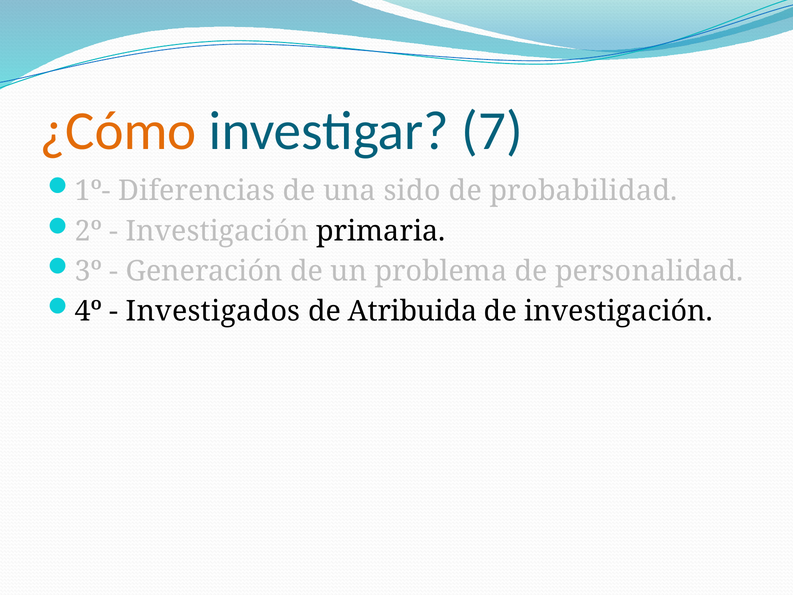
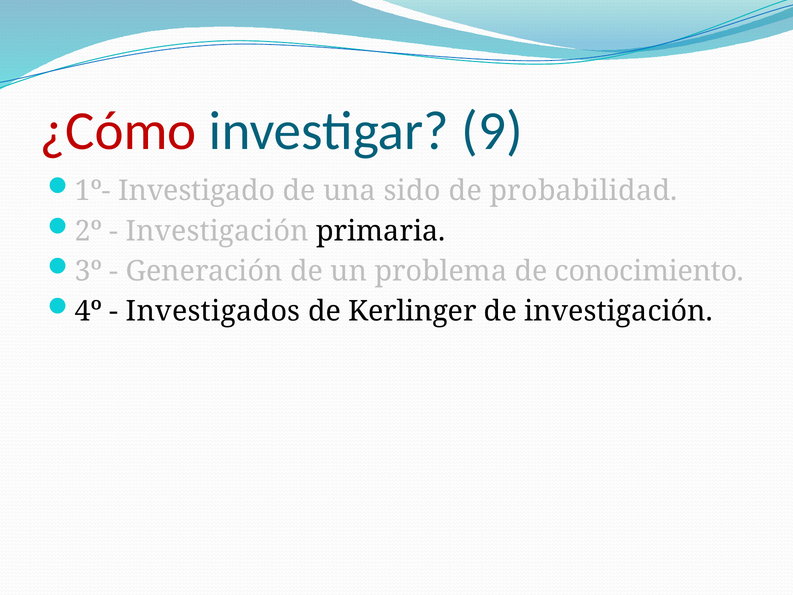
¿Cómo colour: orange -> red
7: 7 -> 9
Diferencias: Diferencias -> Investigado
personalidad: personalidad -> conocimiento
Atribuida: Atribuida -> Kerlinger
